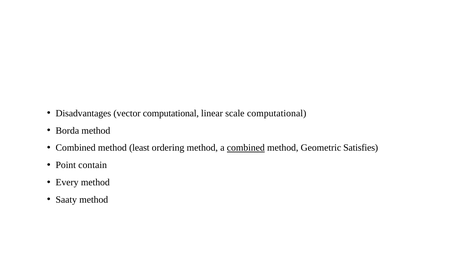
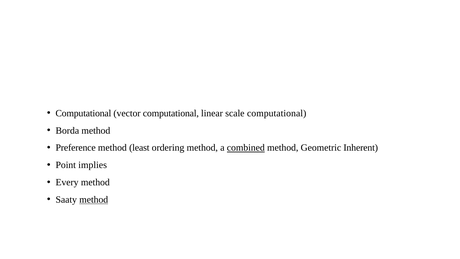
Disadvantages at (83, 113): Disadvantages -> Computational
Combined at (76, 148): Combined -> Preference
Satisfies: Satisfies -> Inherent
contain: contain -> implies
method at (94, 199) underline: none -> present
